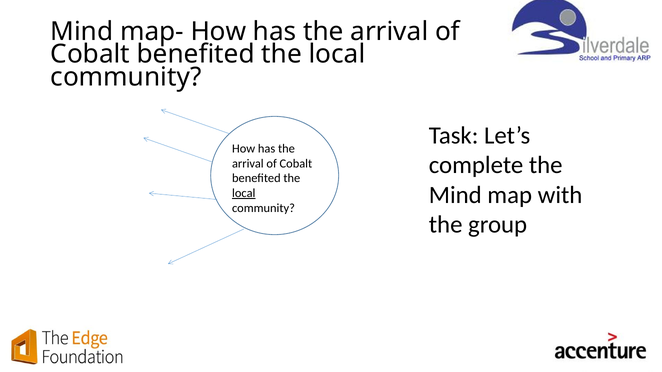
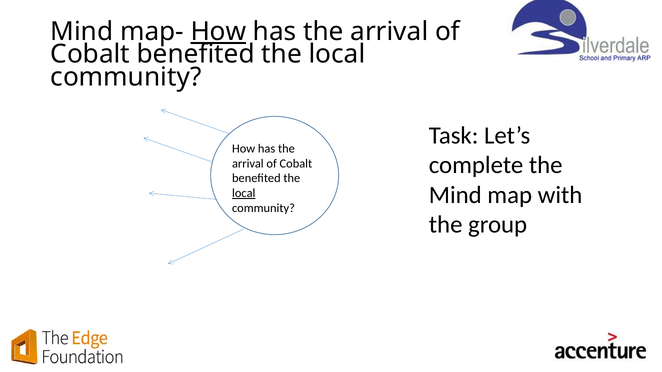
How at (218, 32) underline: none -> present
